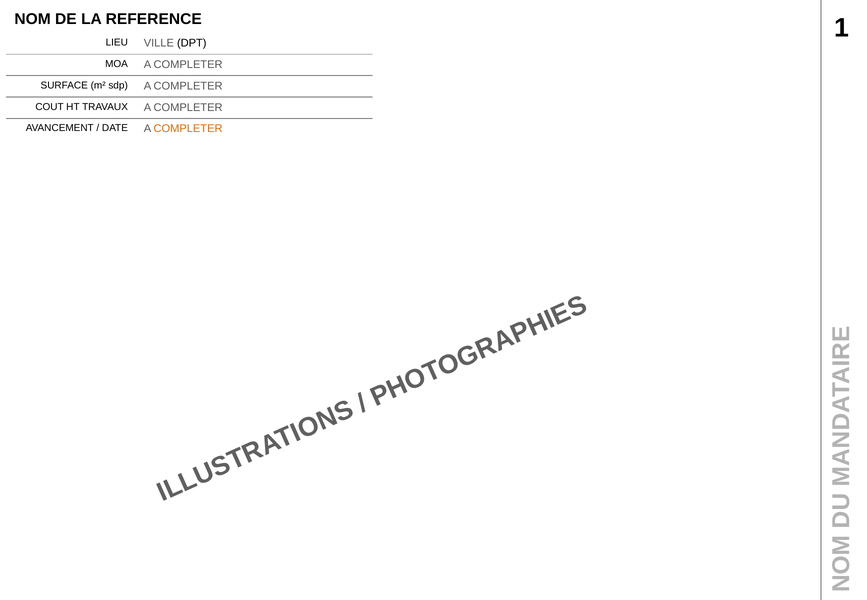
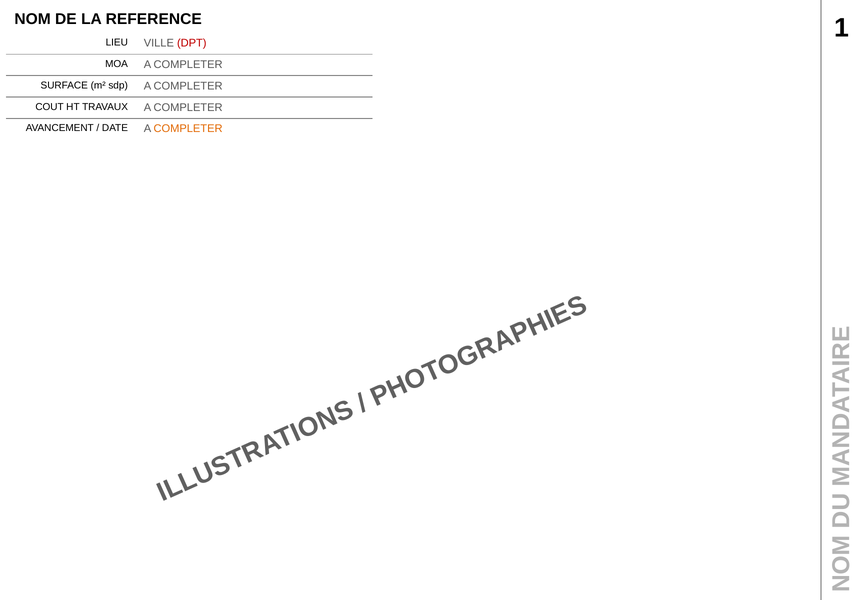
DPT colour: black -> red
